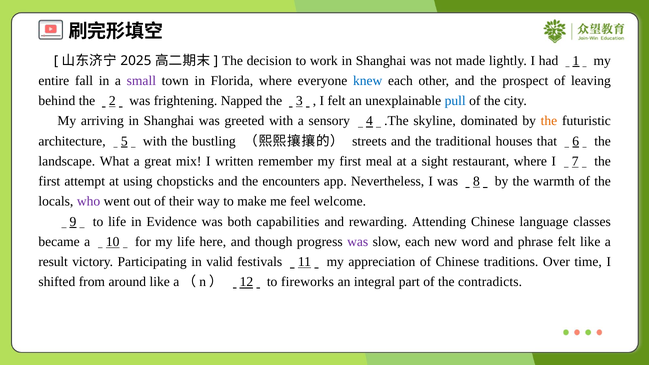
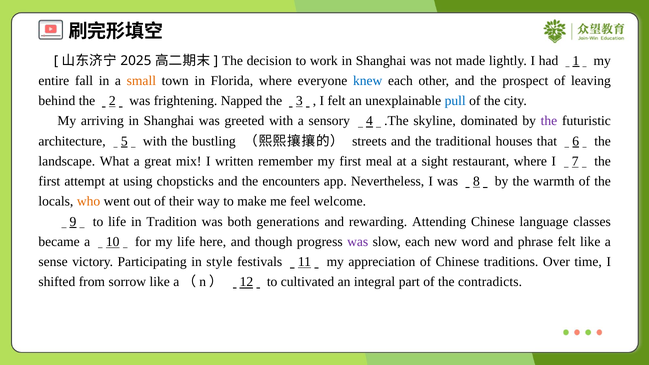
small colour: purple -> orange
the at (549, 121) colour: orange -> purple
who colour: purple -> orange
Evidence: Evidence -> Tradition
capabilities: capabilities -> generations
result: result -> sense
valid: valid -> style
around: around -> sorrow
fireworks: fireworks -> cultivated
